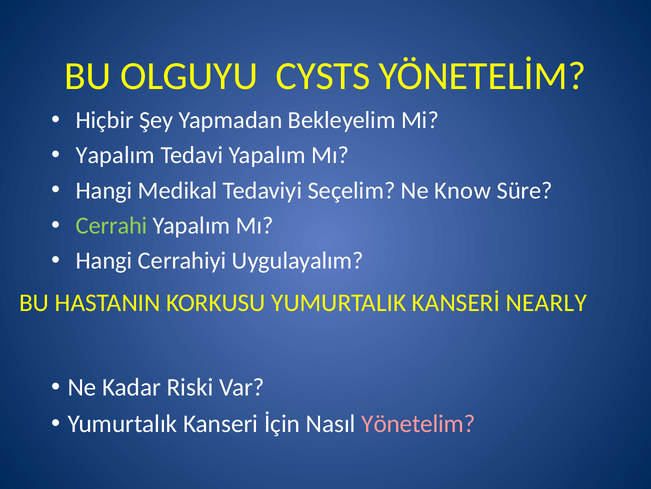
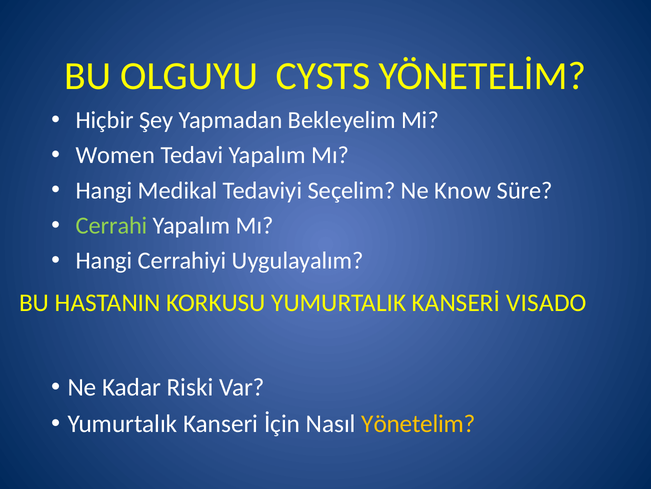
Yapalım at (115, 155): Yapalım -> Women
NEARLY: NEARLY -> VISADO
Yönetelim colour: pink -> yellow
